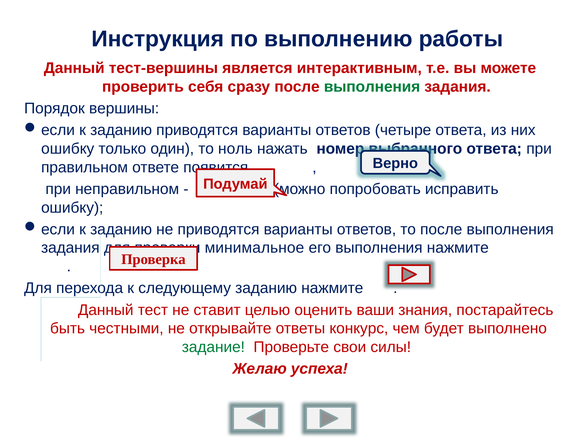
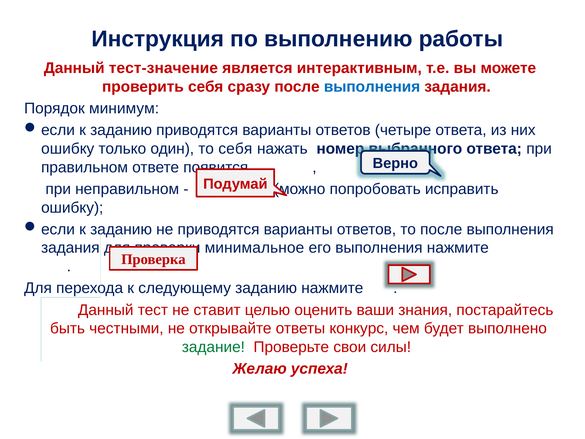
тест-вершины: тест-вершины -> тест-значение
выполнения at (372, 87) colour: green -> blue
вершины: вершины -> минимум
то ноль: ноль -> себя
